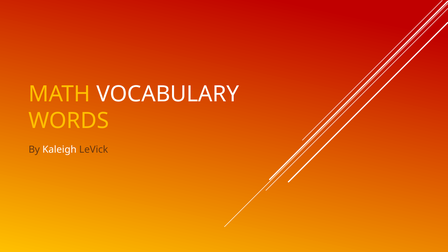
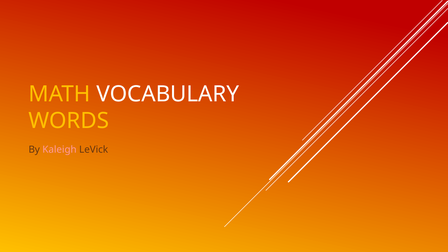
Kaleigh colour: white -> pink
